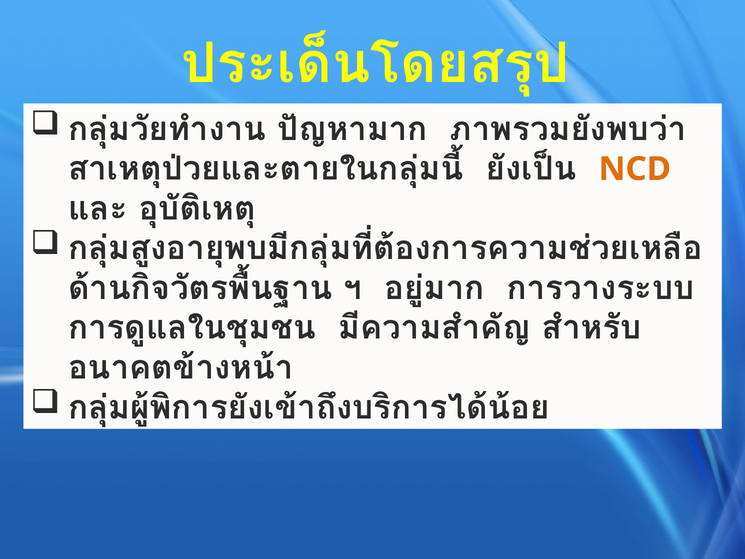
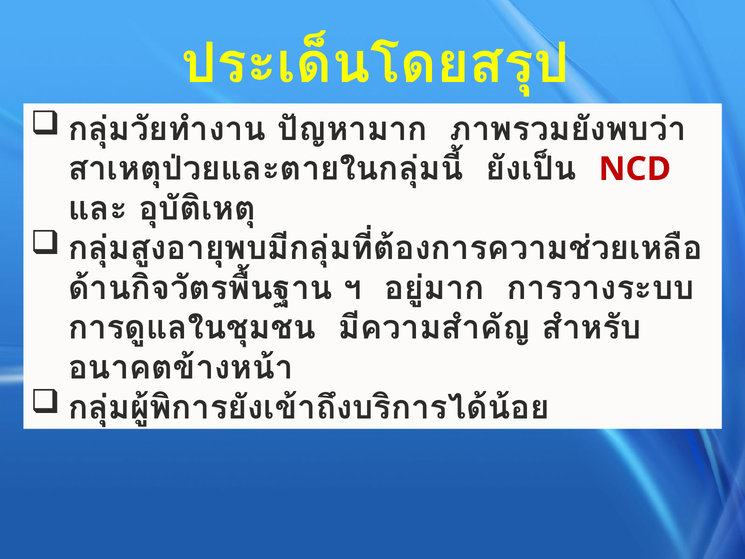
NCD colour: orange -> red
